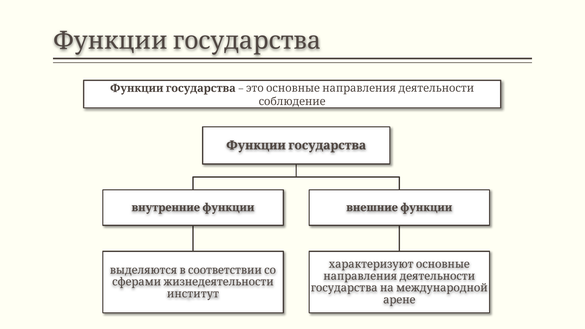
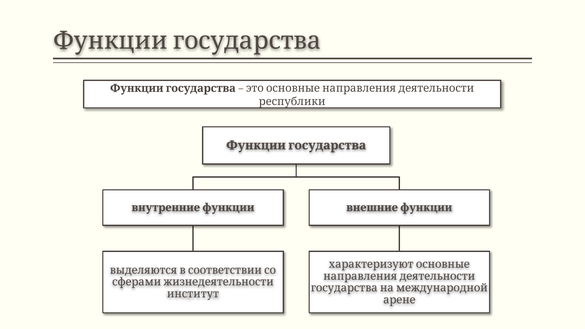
соблюдение: соблюдение -> республики
